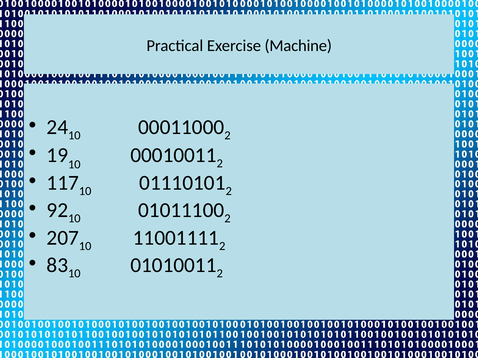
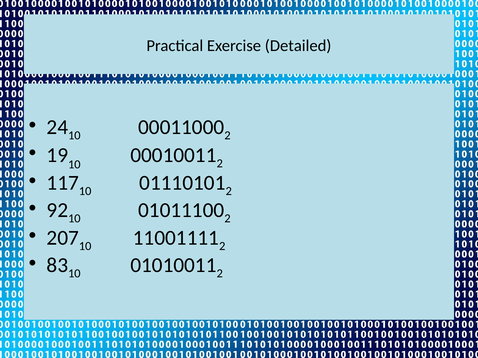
Machine: Machine -> Detailed
